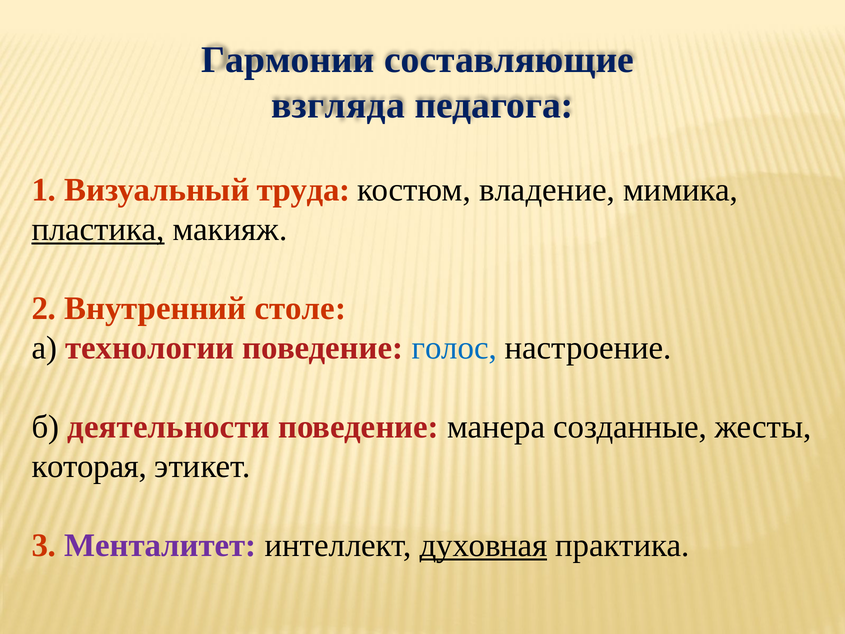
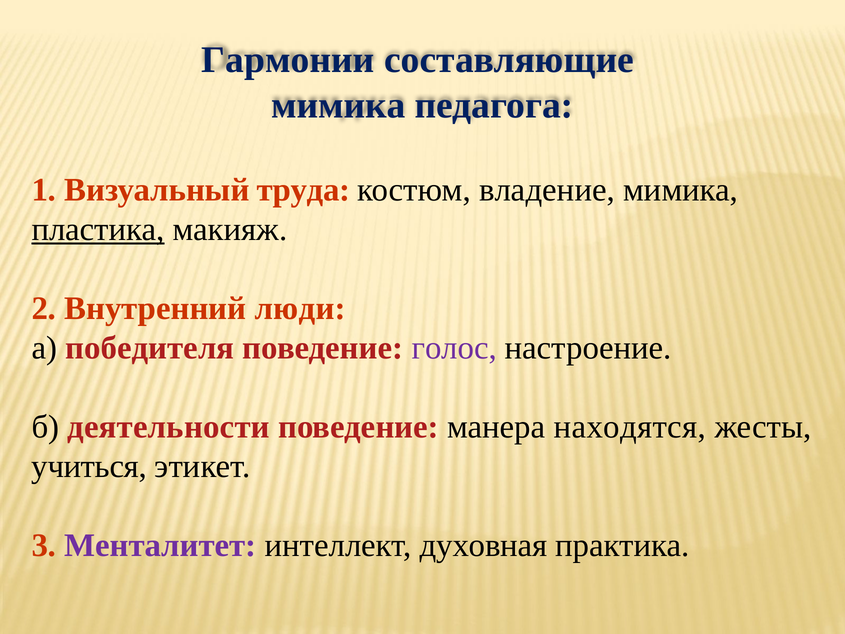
взгляда at (338, 105): взгляда -> мимика
столе: столе -> люди
технологии: технологии -> победителя
голос colour: blue -> purple
созданные: созданные -> находятся
которая: которая -> учиться
духовная underline: present -> none
